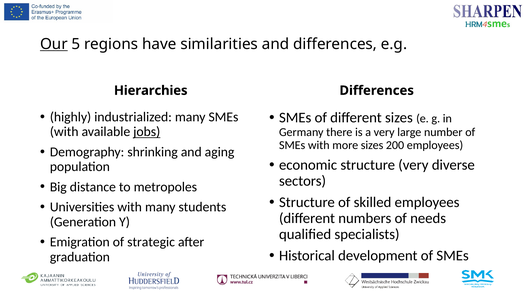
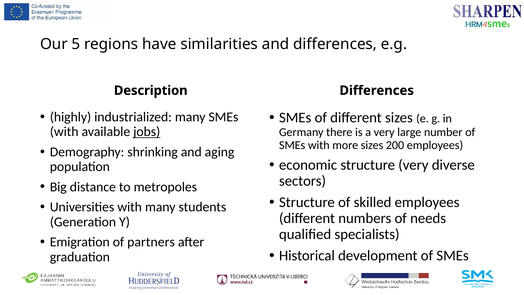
Our underline: present -> none
Hierarchies: Hierarchies -> Description
strategic: strategic -> partners
